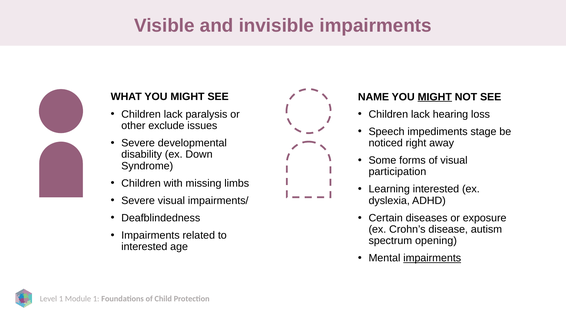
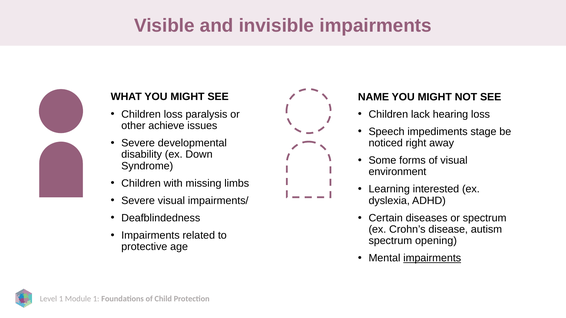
MIGHT at (435, 97) underline: present -> none
lack at (173, 114): lack -> loss
exclude: exclude -> achieve
participation: participation -> environment
or exposure: exposure -> spectrum
interested at (144, 247): interested -> protective
